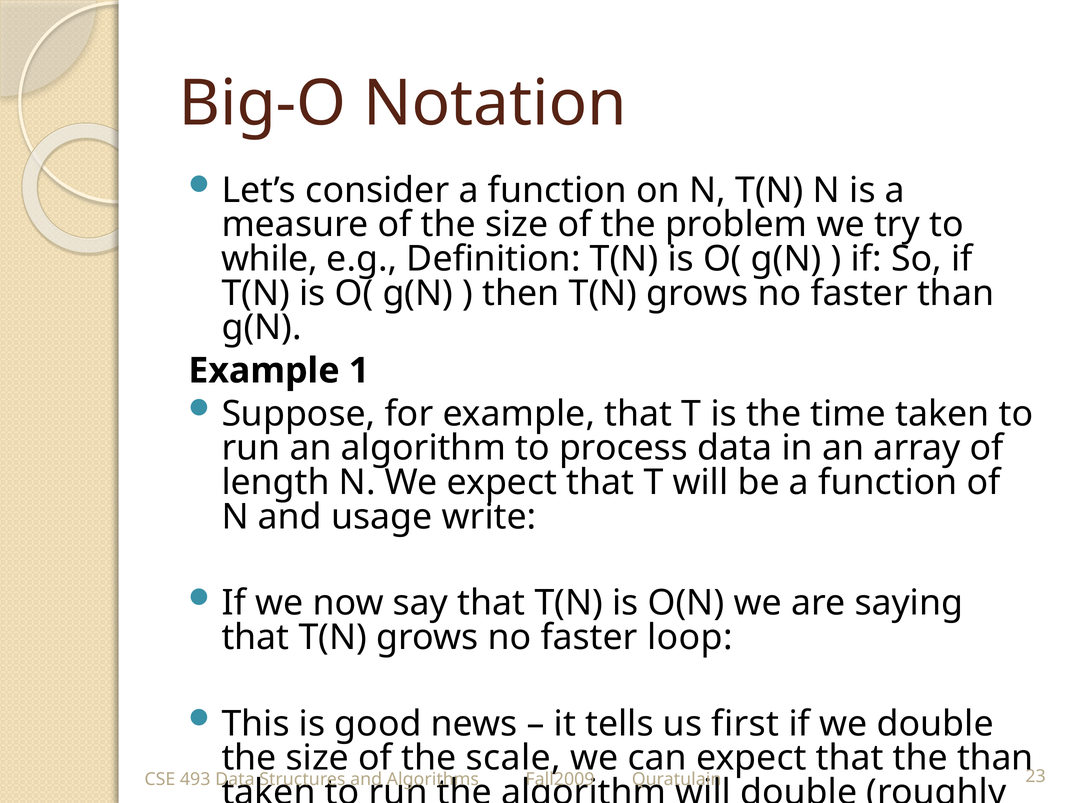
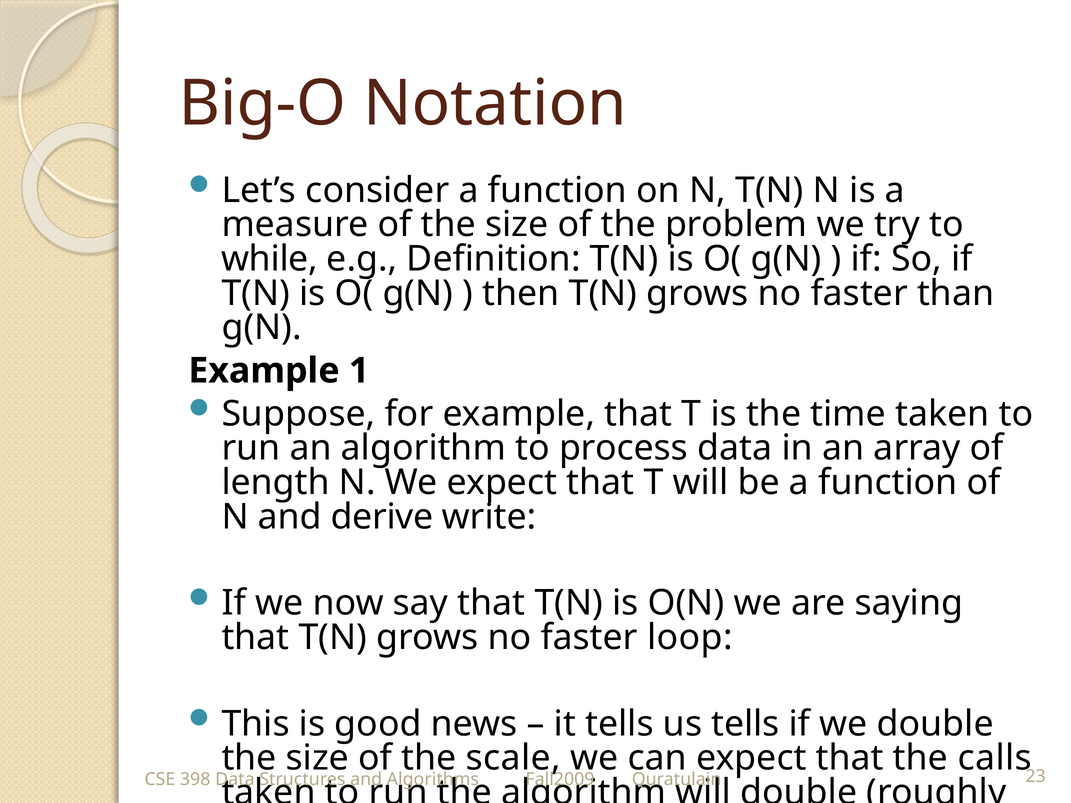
usage: usage -> derive
us first: first -> tells
the than: than -> calls
493: 493 -> 398
